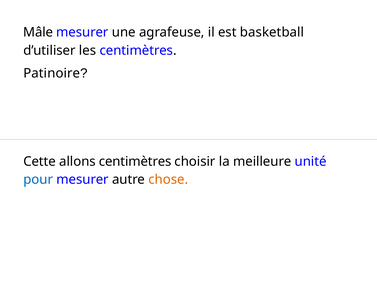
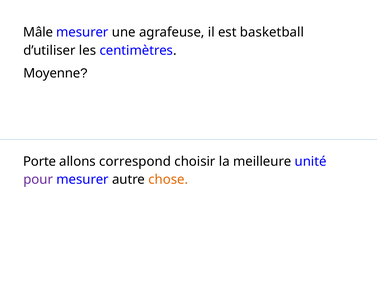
Patinoire: Patinoire -> Moyenne
Cette: Cette -> Porte
allons centimètres: centimètres -> correspond
pour colour: blue -> purple
